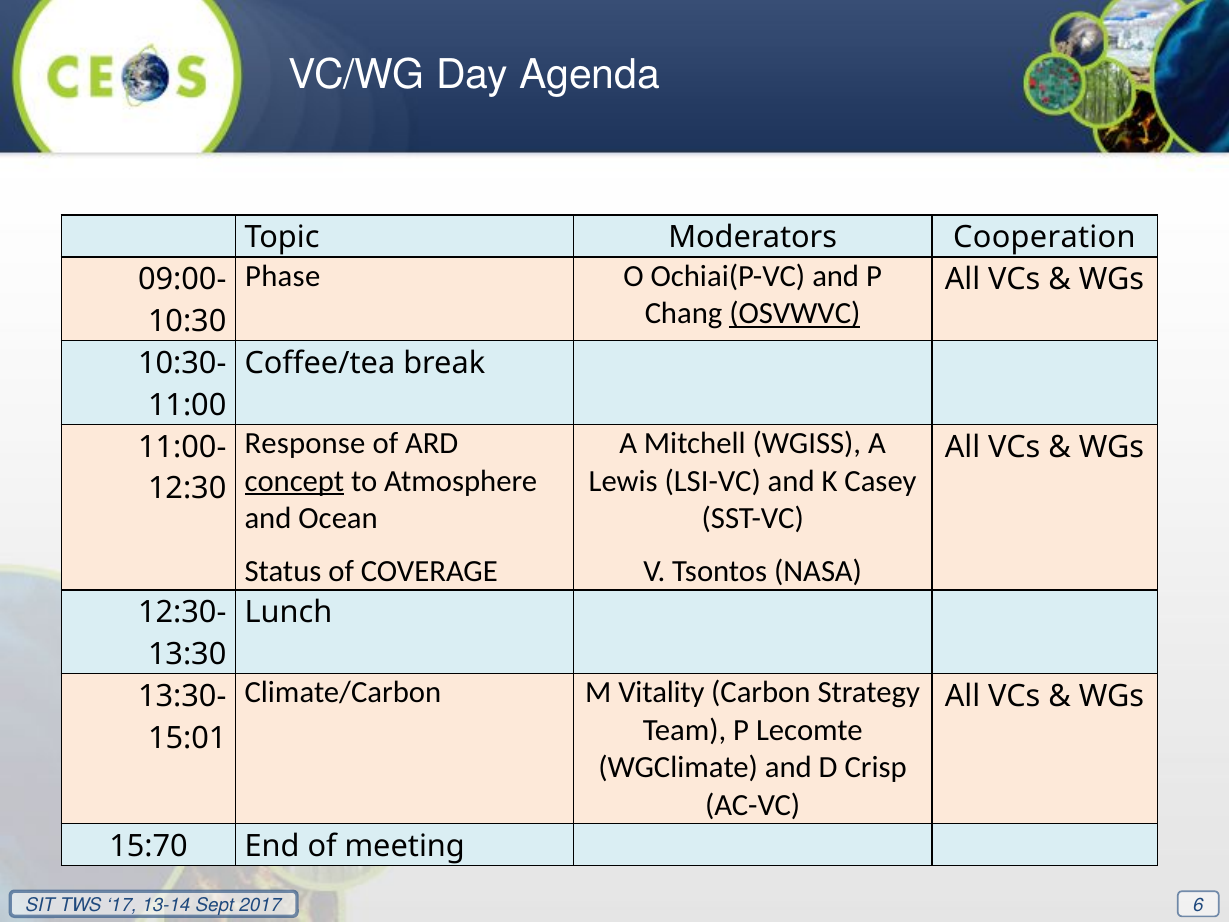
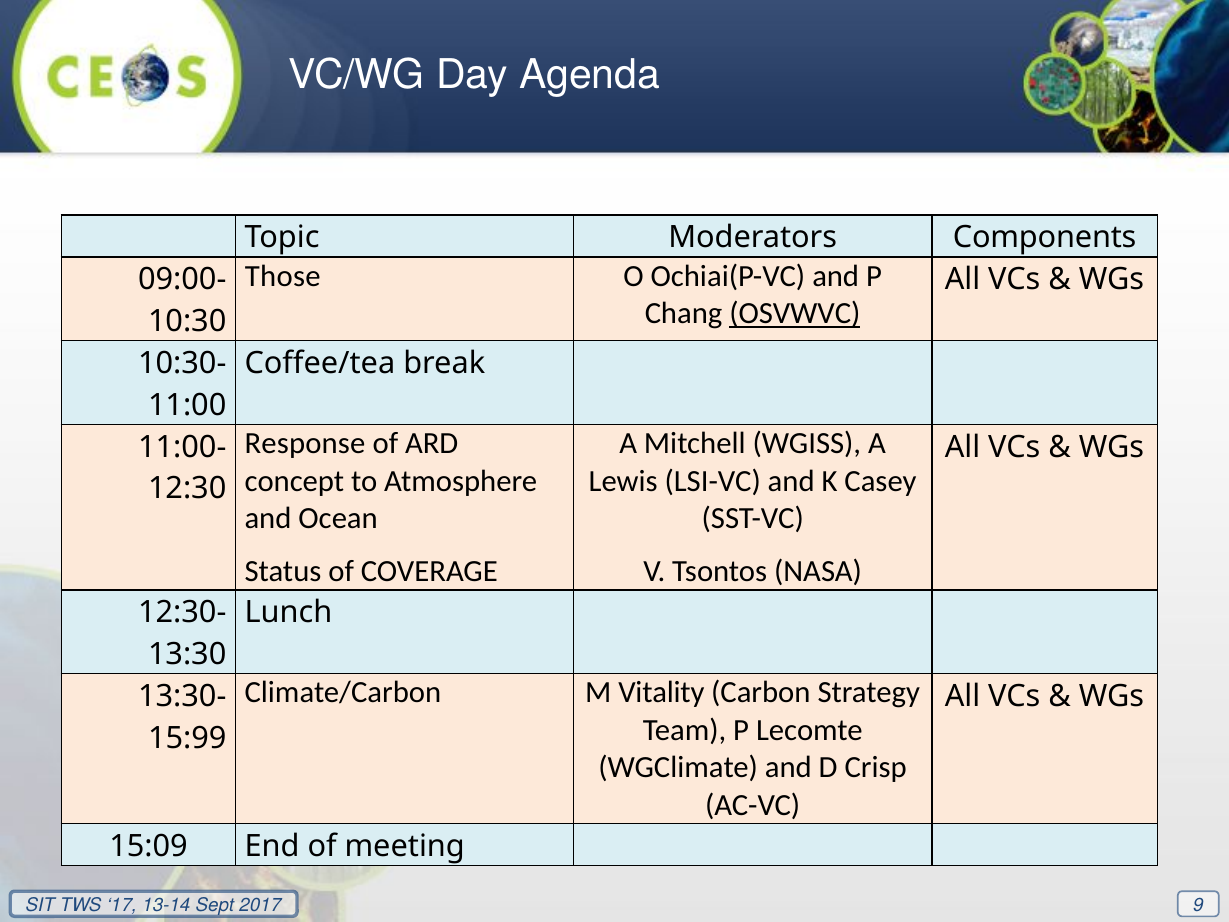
Cooperation: Cooperation -> Components
Phase: Phase -> Those
concept underline: present -> none
15:01: 15:01 -> 15:99
15:70: 15:70 -> 15:09
6: 6 -> 9
